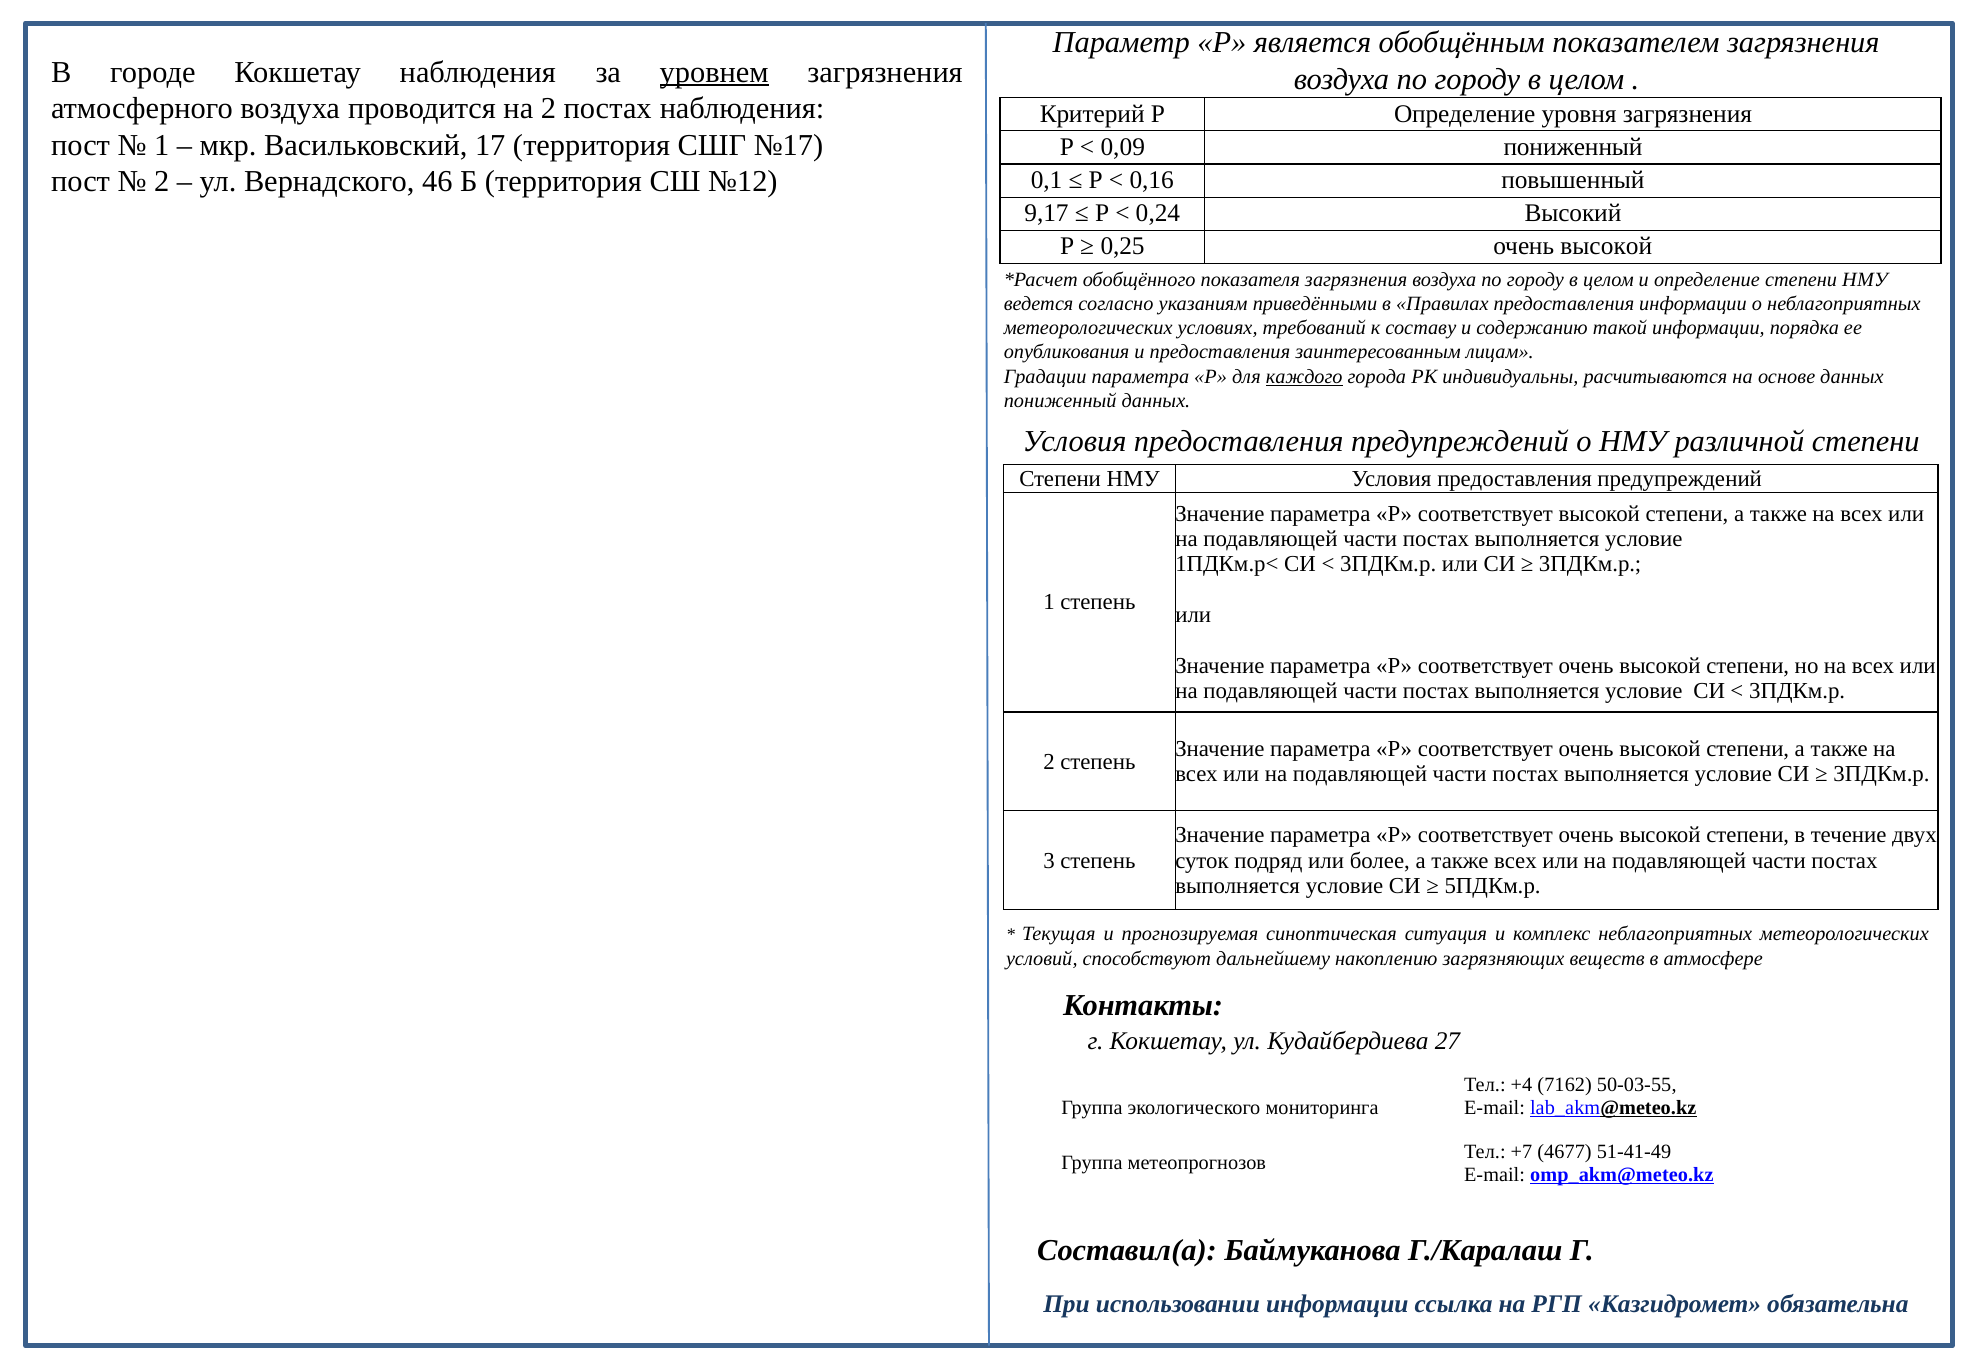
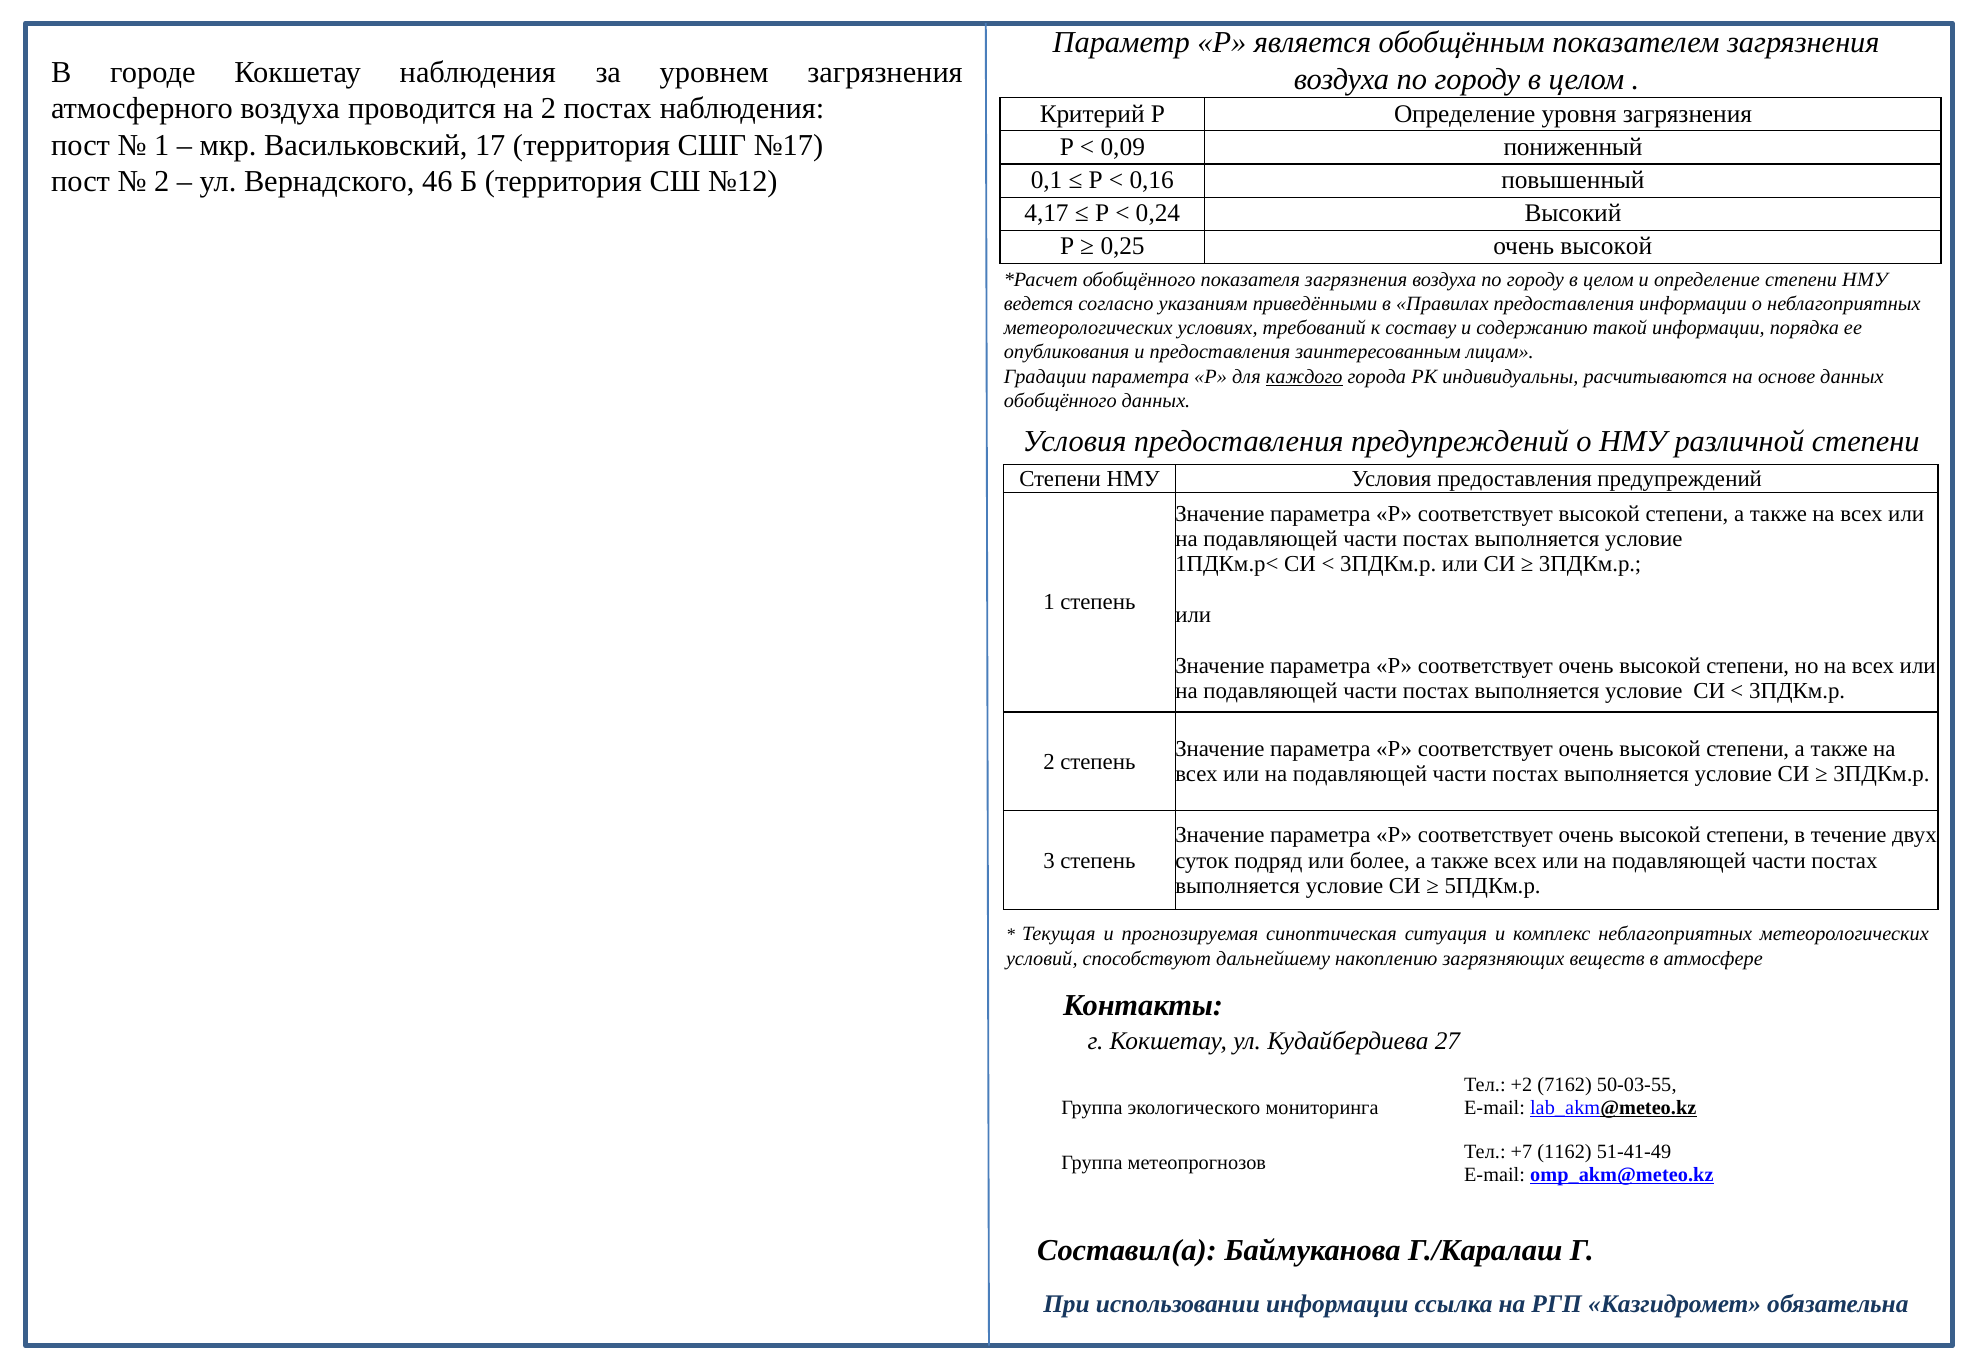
уровнем underline: present -> none
9,17: 9,17 -> 4,17
пониженный at (1060, 401): пониженный -> обобщённого
+4: +4 -> +2
4677: 4677 -> 1162
